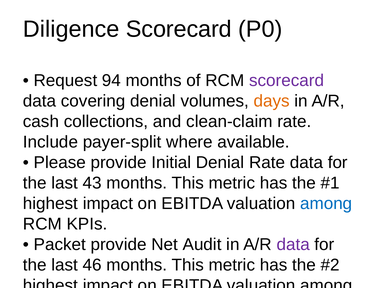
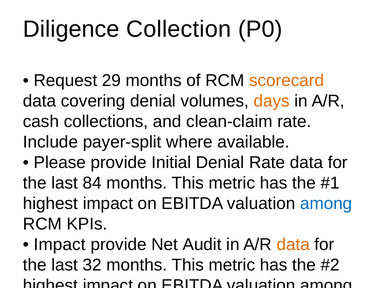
Diligence Scorecard: Scorecard -> Collection
94: 94 -> 29
scorecard at (287, 81) colour: purple -> orange
43: 43 -> 84
Packet at (60, 244): Packet -> Impact
data at (293, 244) colour: purple -> orange
46: 46 -> 32
